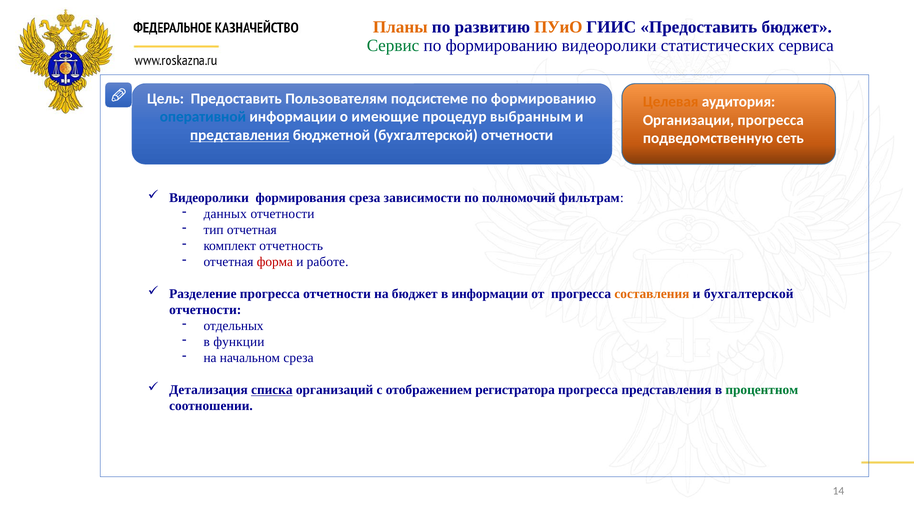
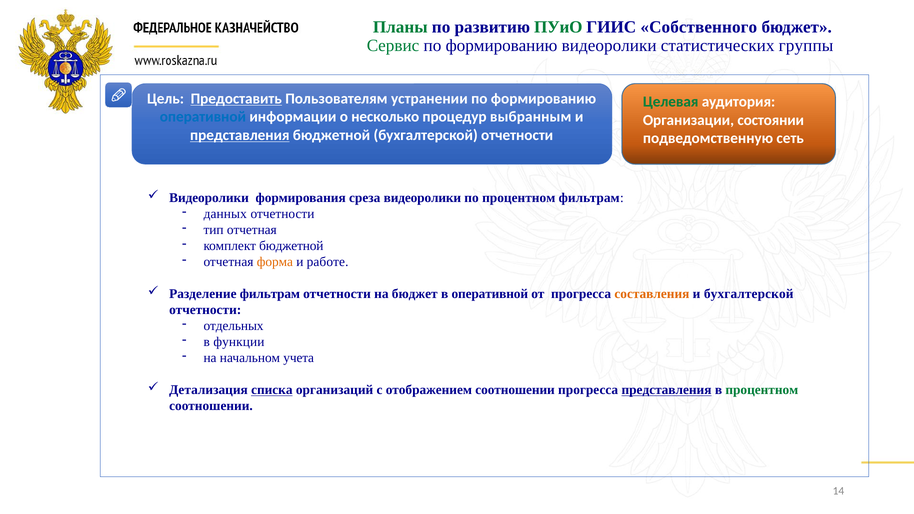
Планы colour: orange -> green
ПУиО colour: orange -> green
ГИИС Предоставить: Предоставить -> Собственного
сервиса: сервиса -> группы
Предоставить at (236, 99) underline: none -> present
подсистеме: подсистеме -> устранении
Целевая colour: orange -> green
имеющие: имеющие -> несколько
Организации прогресса: прогресса -> состоянии
среза зависимости: зависимости -> видеоролики
по полномочий: полномочий -> процентном
комплект отчетность: отчетность -> бюджетной
форма colour: red -> orange
Разделение прогресса: прогресса -> фильтрам
в информации: информации -> оперативной
начальном среза: среза -> учета
отображением регистратора: регистратора -> соотношении
представления at (667, 390) underline: none -> present
